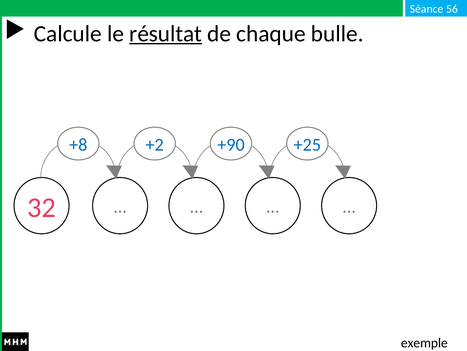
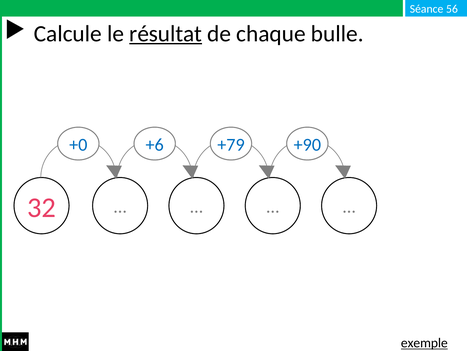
+8: +8 -> +0
+2: +2 -> +6
+90: +90 -> +79
+25: +25 -> +90
exemple underline: none -> present
